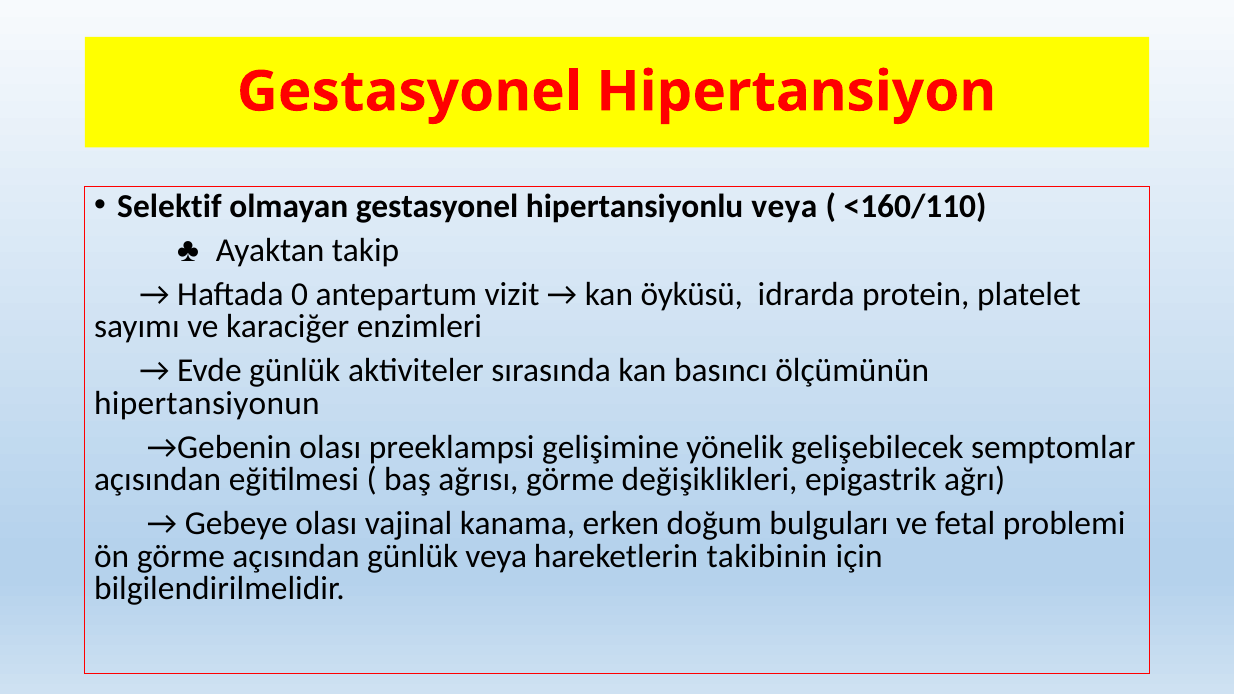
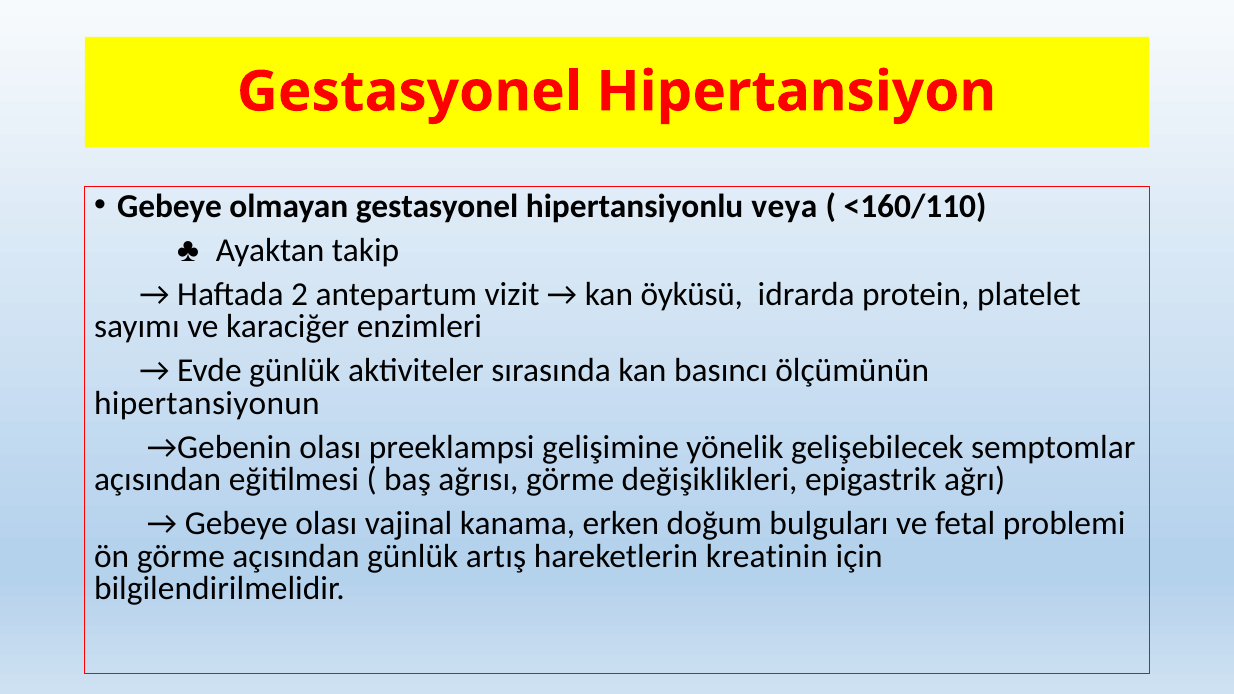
Selektif at (169, 206): Selektif -> Gebeye
0: 0 -> 2
günlük veya: veya -> artış
takibinin: takibinin -> kreatinin
